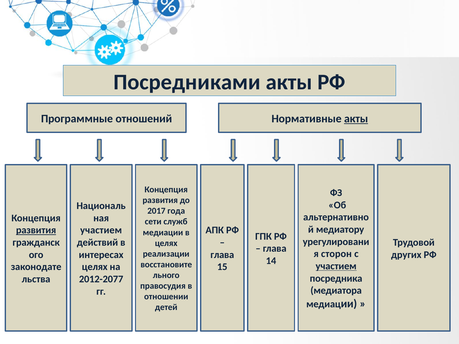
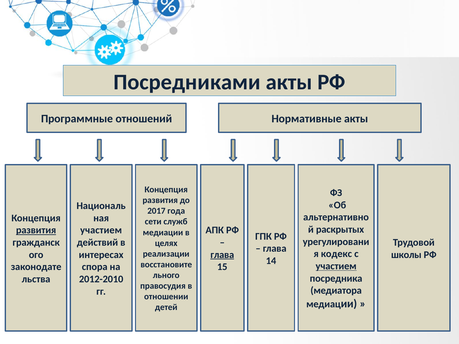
акты at (356, 119) underline: present -> none
медиатору: медиатору -> раскрытых
сторон: сторон -> кодекс
глава at (222, 255) underline: none -> present
других: других -> школы
целях at (95, 267): целях -> спора
2012-2077: 2012-2077 -> 2012-2010
